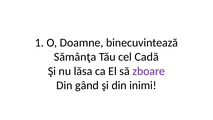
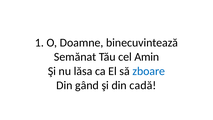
Sămânţa: Sămânţa -> Semănat
Cadă: Cadă -> Amin
zboare colour: purple -> blue
inimi: inimi -> cadă
